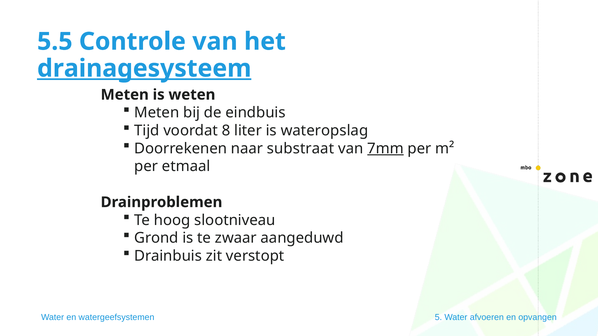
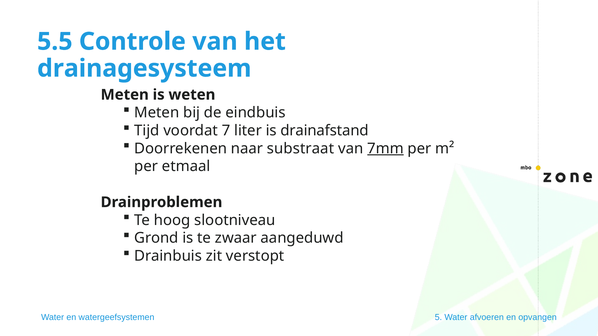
drainagesysteem underline: present -> none
8: 8 -> 7
wateropslag: wateropslag -> drainafstand
